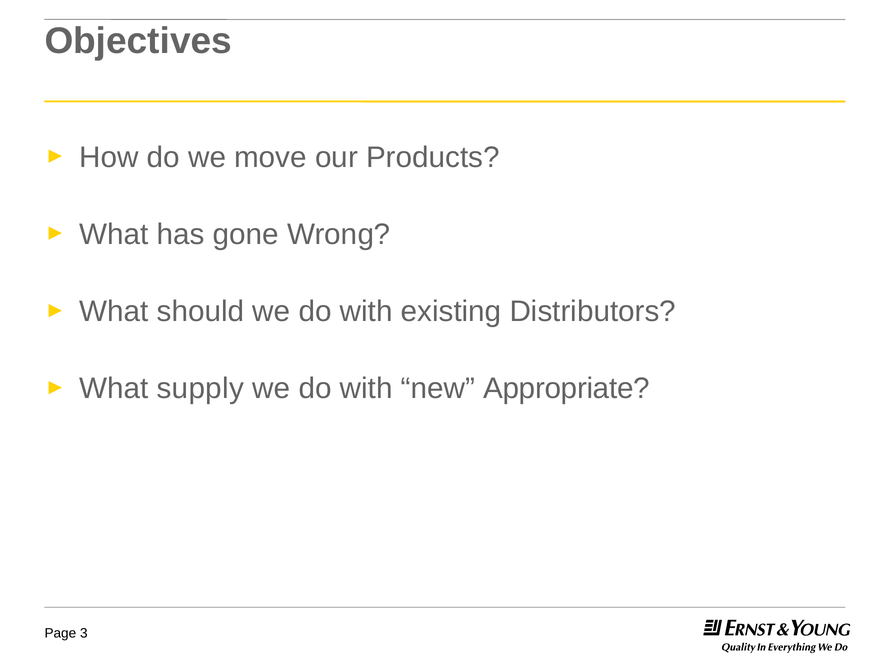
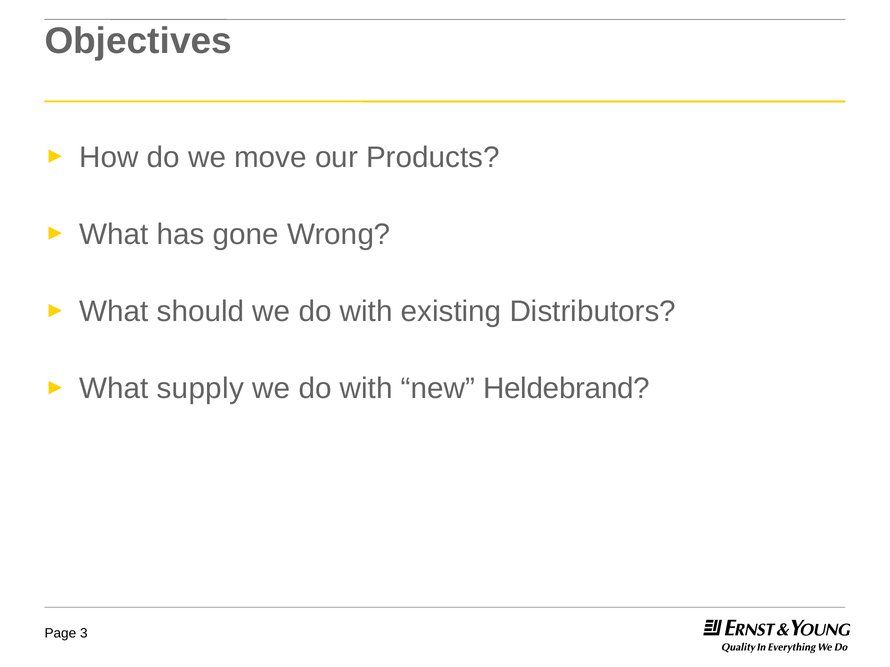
Appropriate: Appropriate -> Heldebrand
